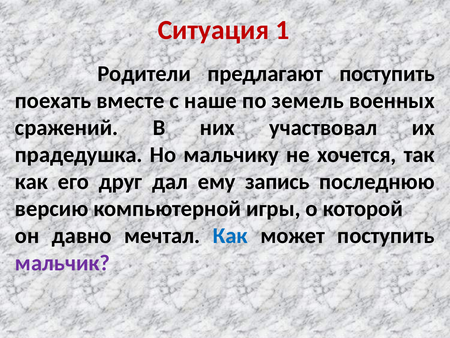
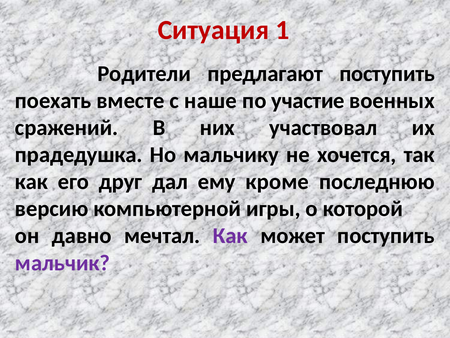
земель: земель -> участие
запись: запись -> кроме
Как at (230, 236) colour: blue -> purple
